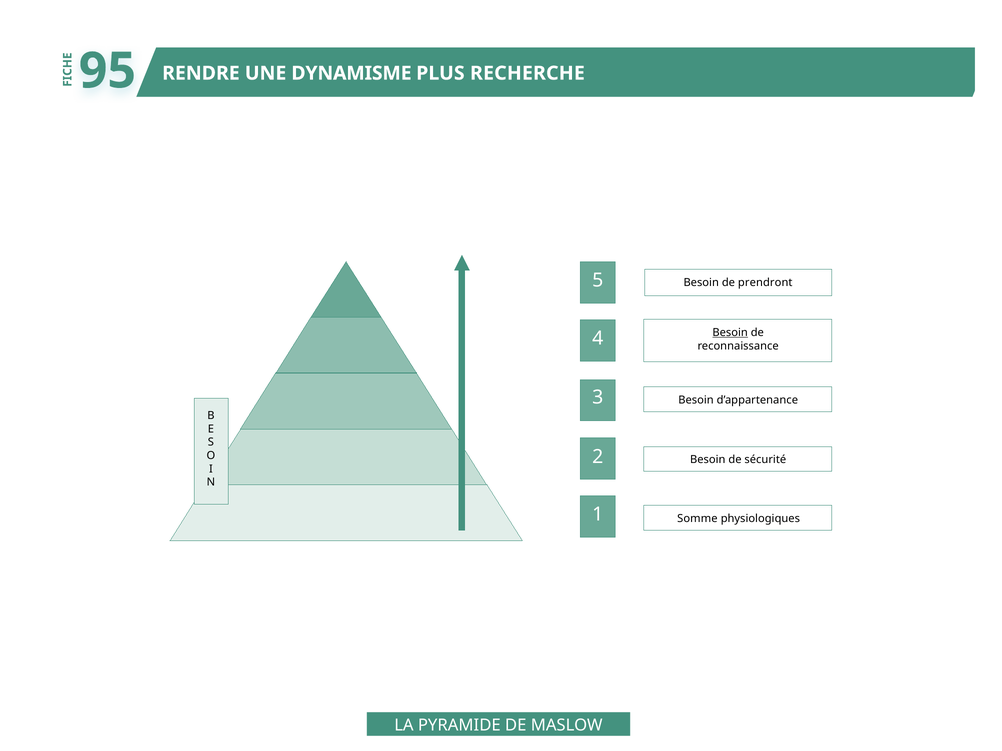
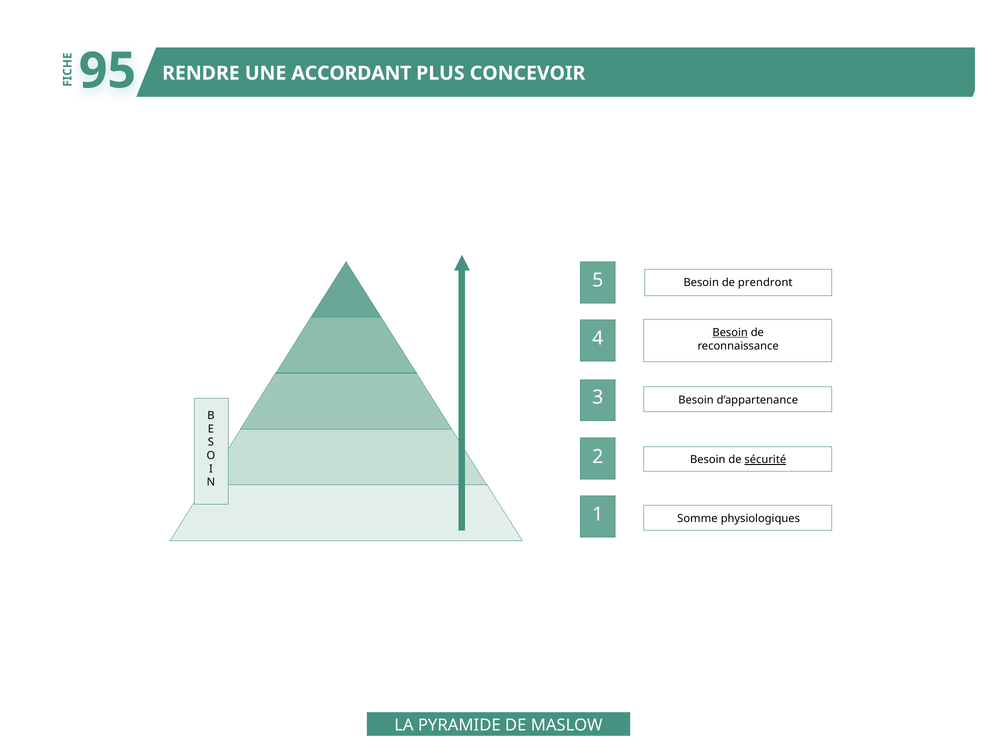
DYNAMISME: DYNAMISME -> ACCORDANT
RECHERCHE: RECHERCHE -> CONCEVOIR
sécurité underline: none -> present
